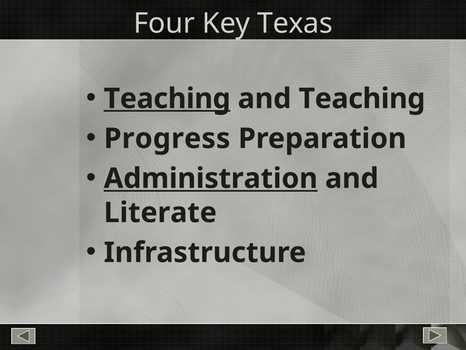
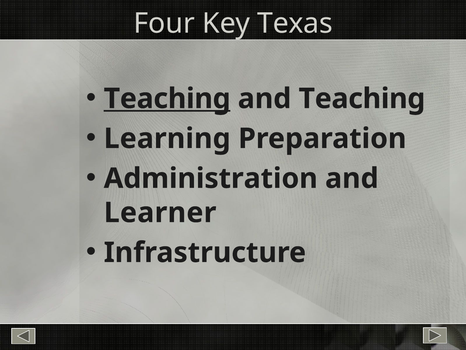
Progress: Progress -> Learning
Administration underline: present -> none
Literate: Literate -> Learner
